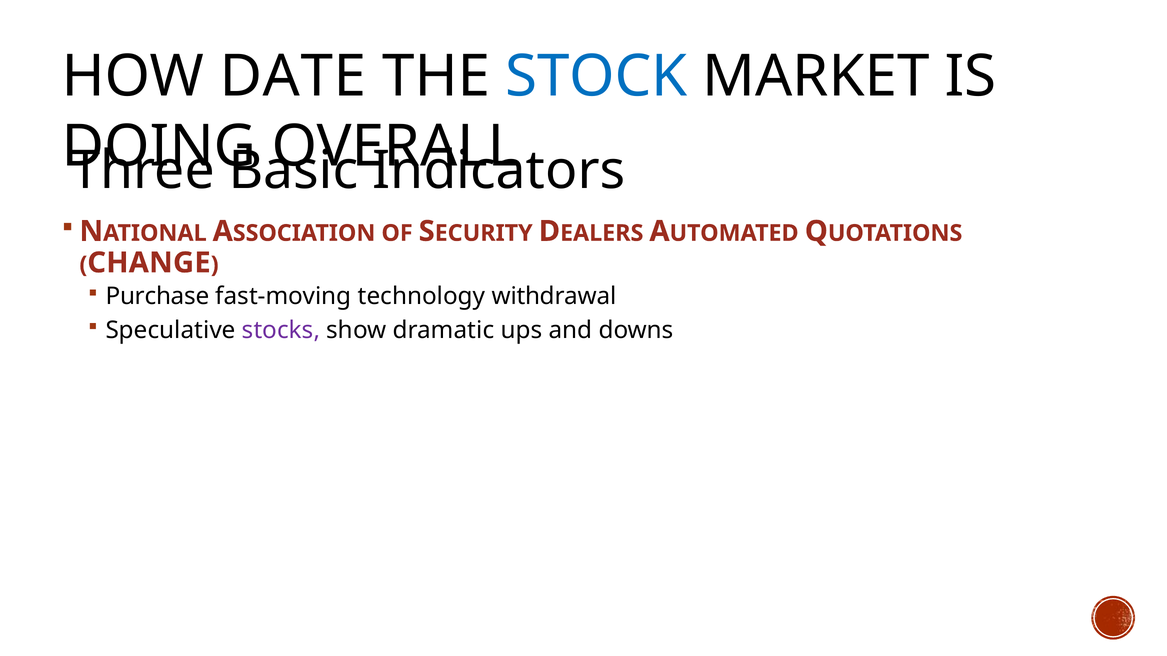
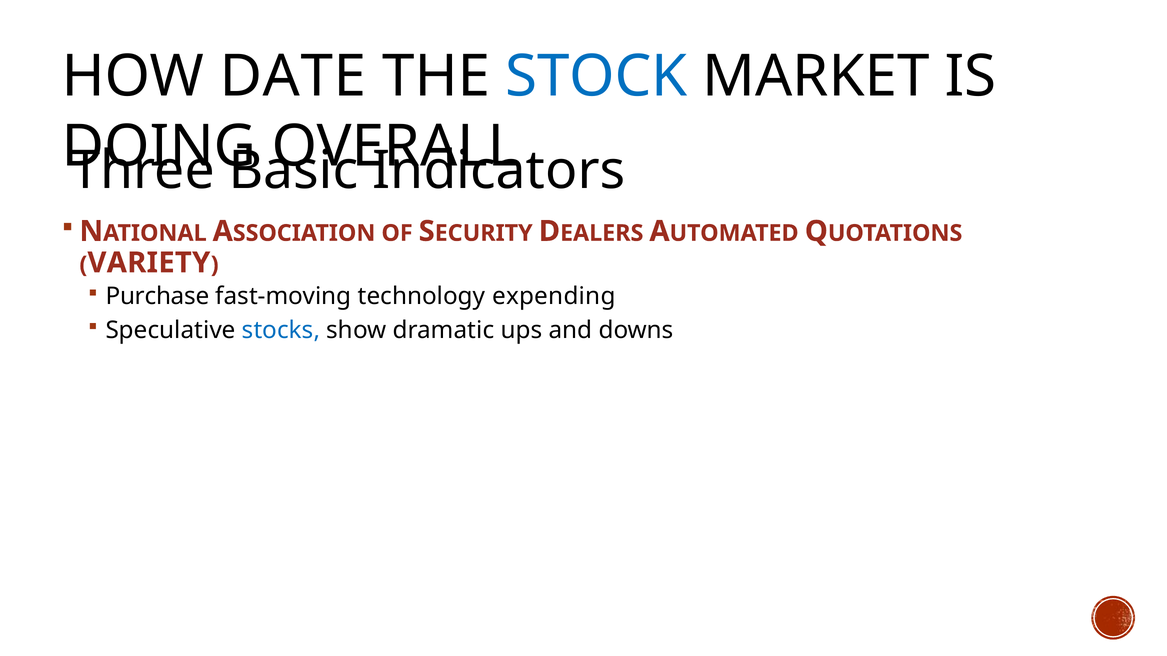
CHANGE: CHANGE -> VARIETY
withdrawal: withdrawal -> expending
stocks colour: purple -> blue
